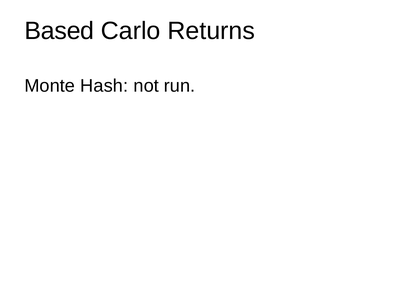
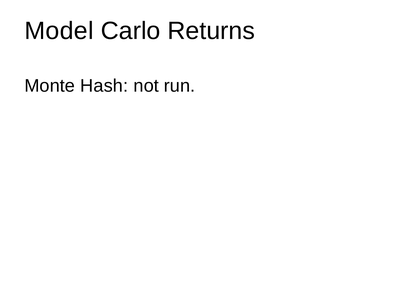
Based: Based -> Model
